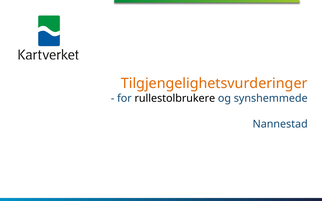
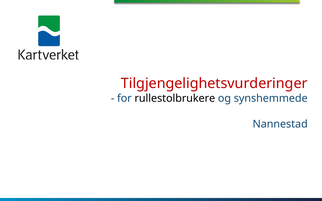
Tilgjengelighetsvurderinger colour: orange -> red
